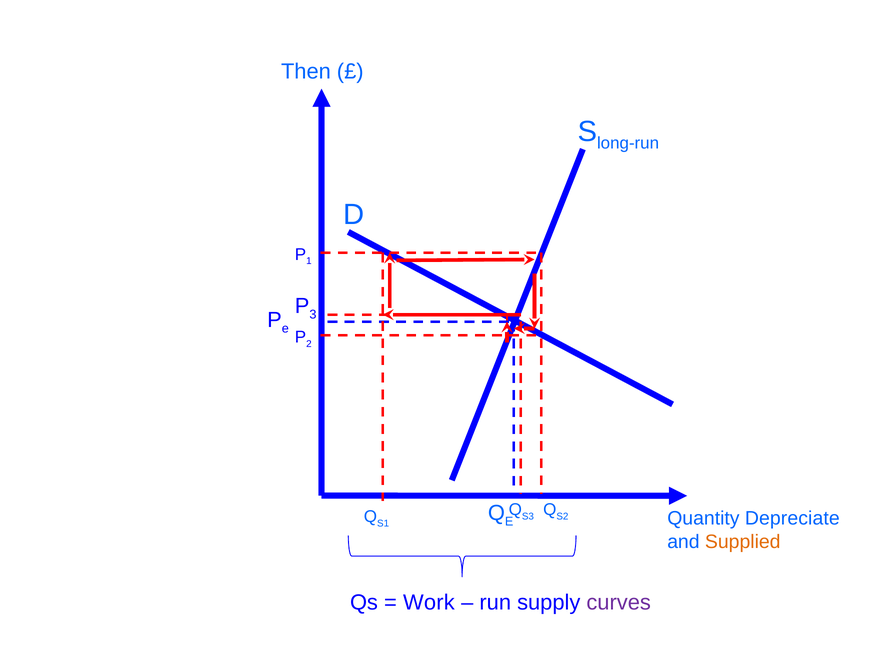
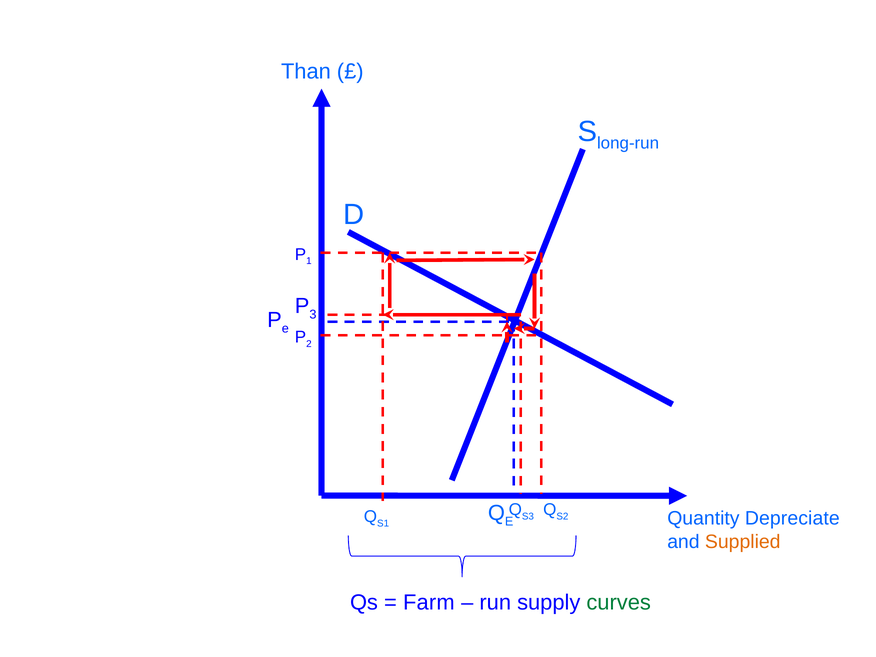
Then: Then -> Than
Work: Work -> Farm
curves colour: purple -> green
